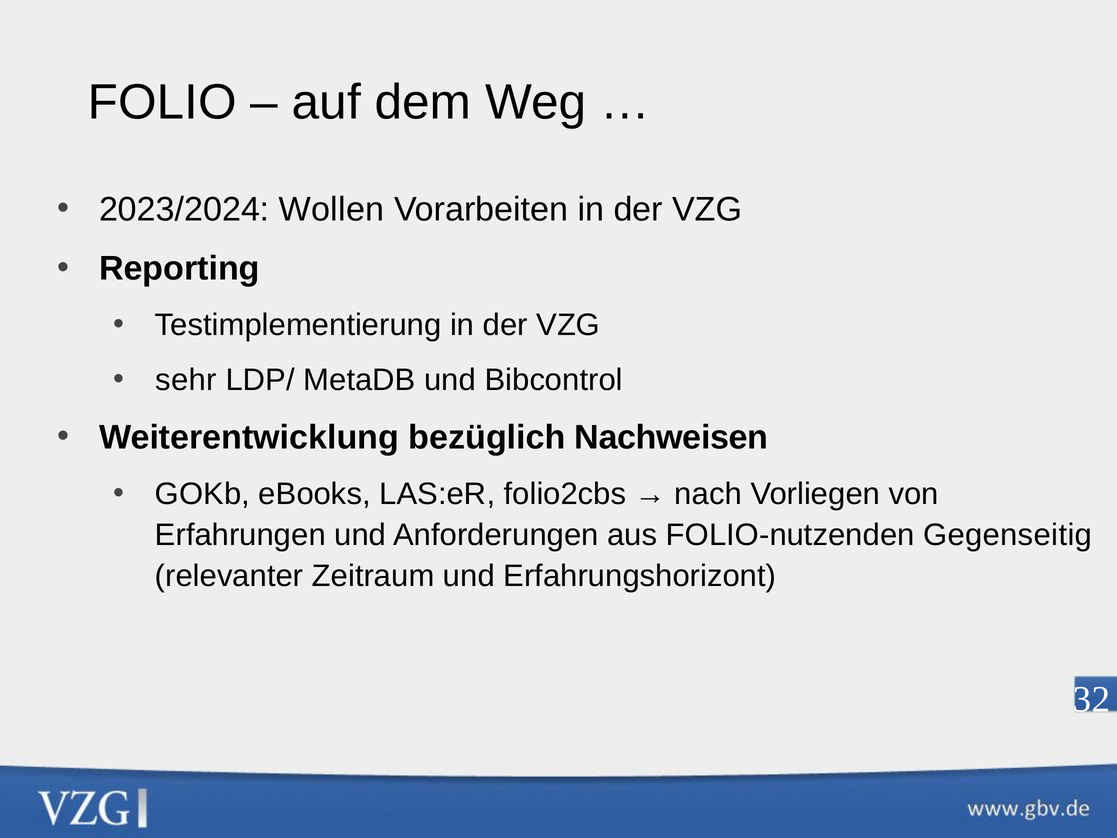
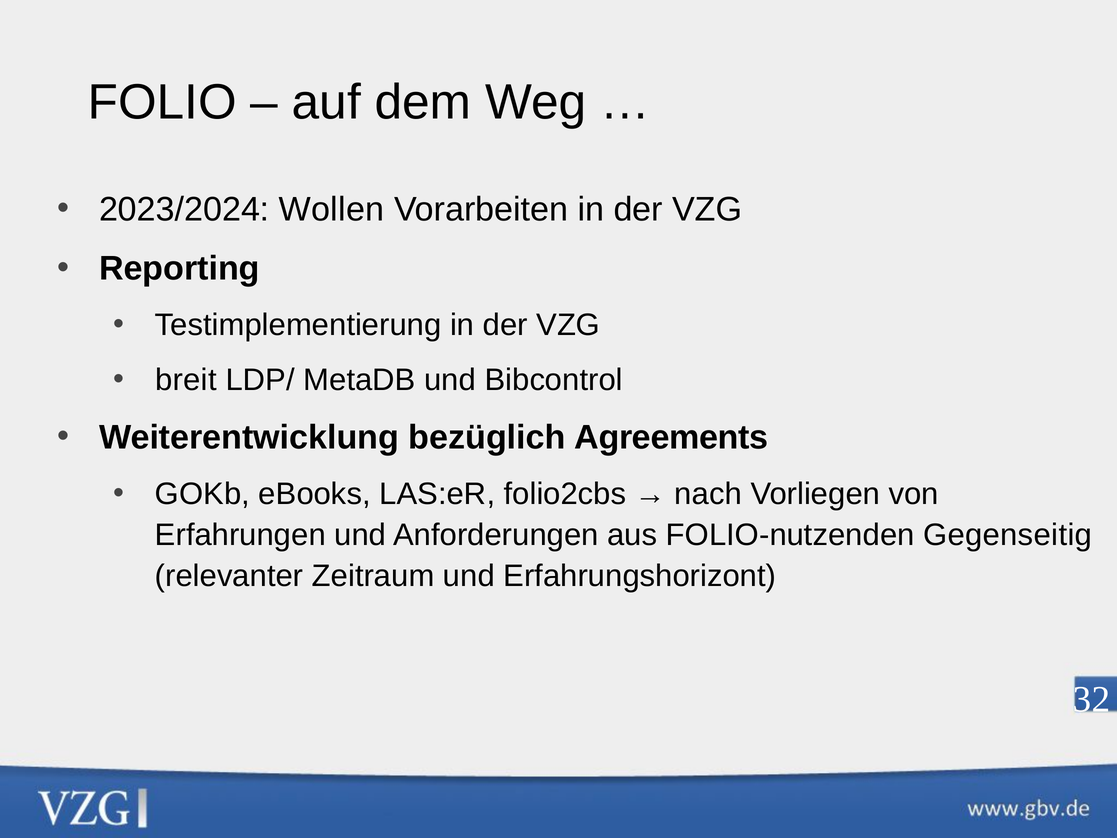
sehr: sehr -> breit
Nachweisen: Nachweisen -> Agreements
